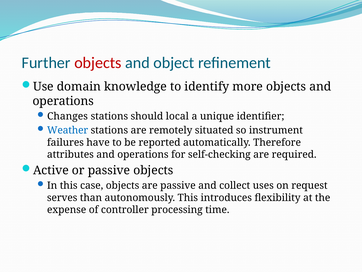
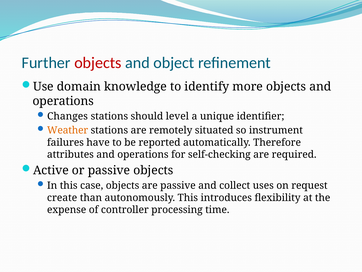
local: local -> level
Weather colour: blue -> orange
serves: serves -> create
